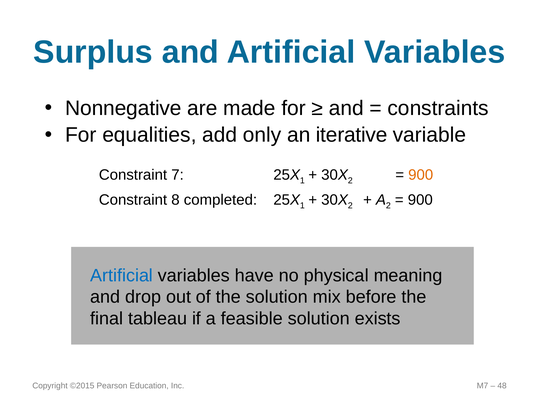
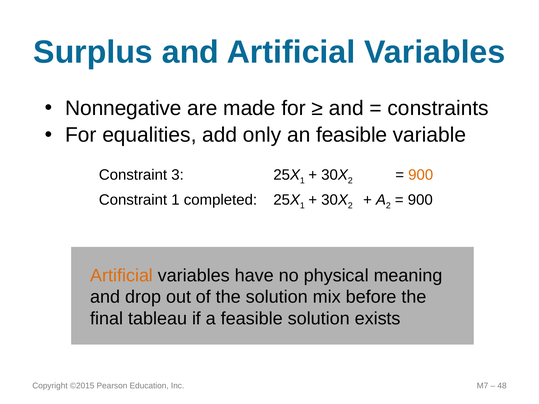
an iterative: iterative -> feasible
7: 7 -> 3
Constraint 8: 8 -> 1
Artificial at (122, 276) colour: blue -> orange
